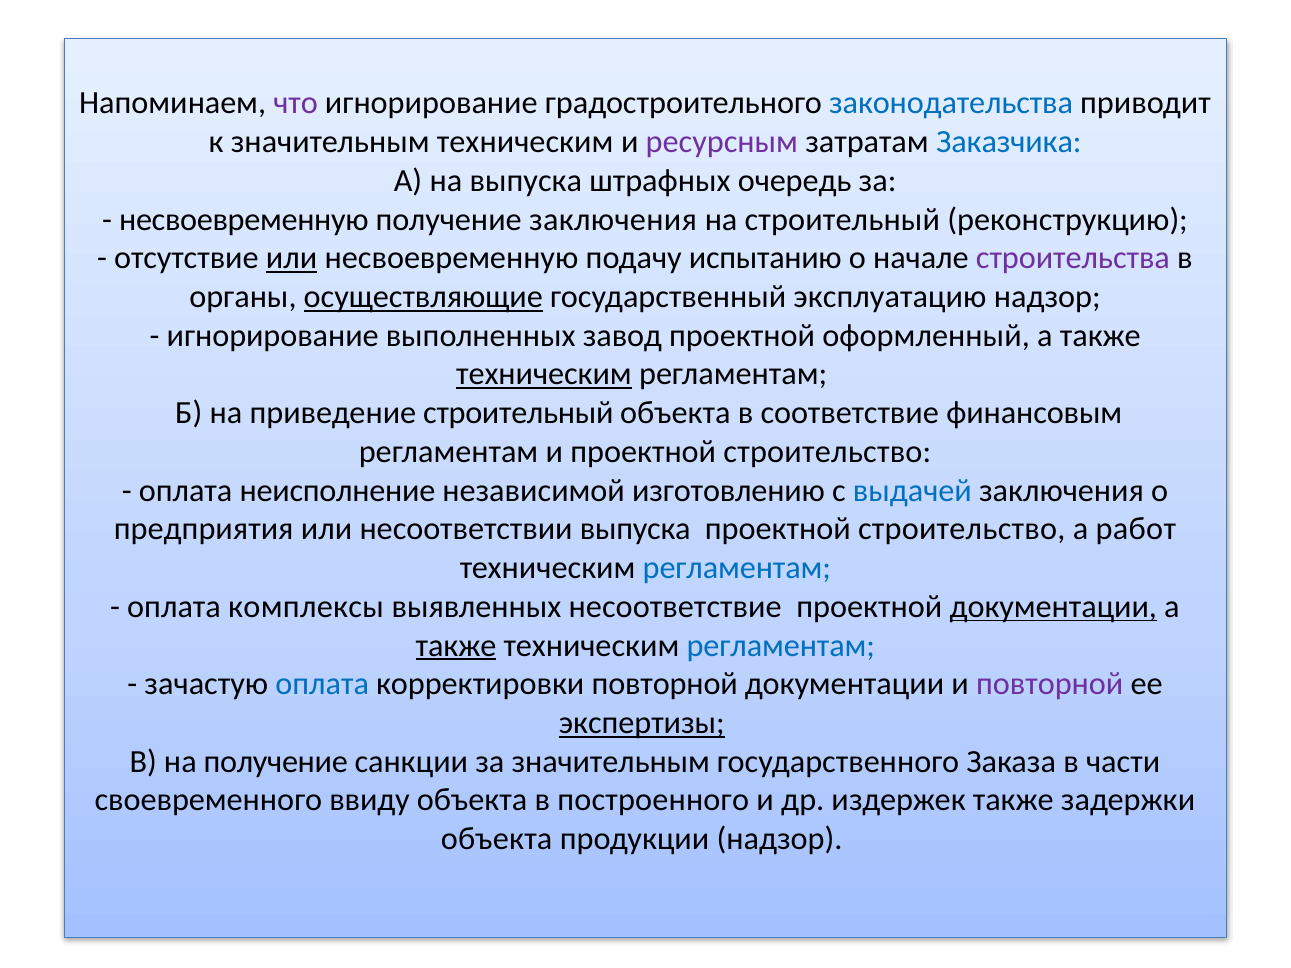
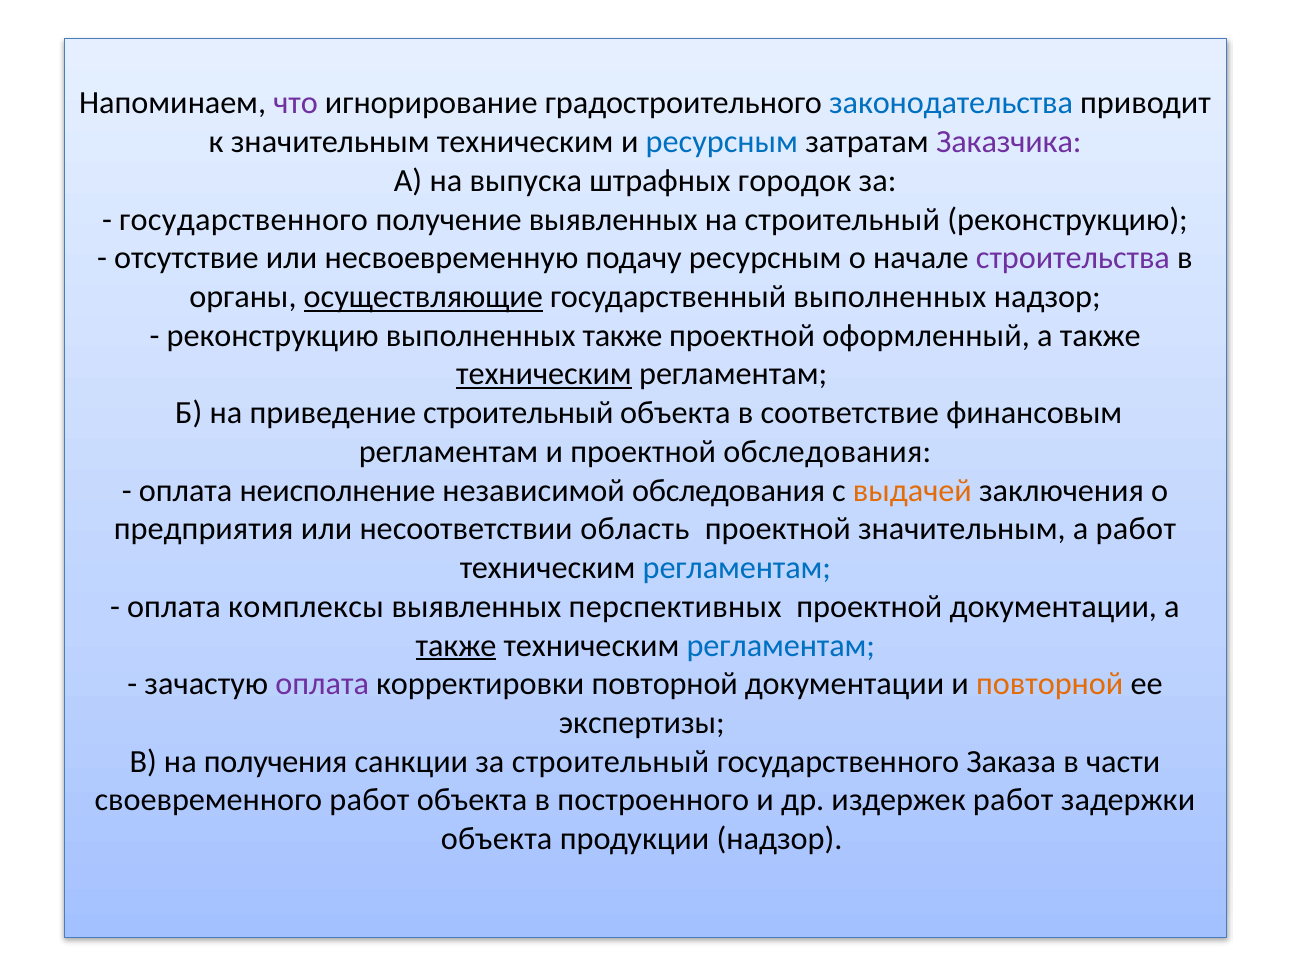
ресурсным at (722, 142) colour: purple -> blue
Заказчика colour: blue -> purple
очередь: очередь -> городок
несвоевременную at (244, 219): несвоевременную -> государственного
получение заключения: заключения -> выявленных
или at (292, 258) underline: present -> none
подачу испытанию: испытанию -> ресурсным
государственный эксплуатацию: эксплуатацию -> выполненных
игнорирование at (273, 336): игнорирование -> реконструкцию
выполненных завод: завод -> также
и проектной строительство: строительство -> обследования
независимой изготовлению: изготовлению -> обследования
выдачей colour: blue -> orange
несоответствии выпуска: выпуска -> область
строительство at (962, 529): строительство -> значительным
несоответствие: несоответствие -> перспективных
документации at (1053, 607) underline: present -> none
оплата at (322, 684) colour: blue -> purple
повторной at (1050, 684) colour: purple -> orange
экспертизы underline: present -> none
на получение: получение -> получения
за значительным: значительным -> строительный
своевременного ввиду: ввиду -> работ
издержек также: также -> работ
